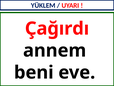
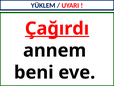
Çağırdı underline: none -> present
